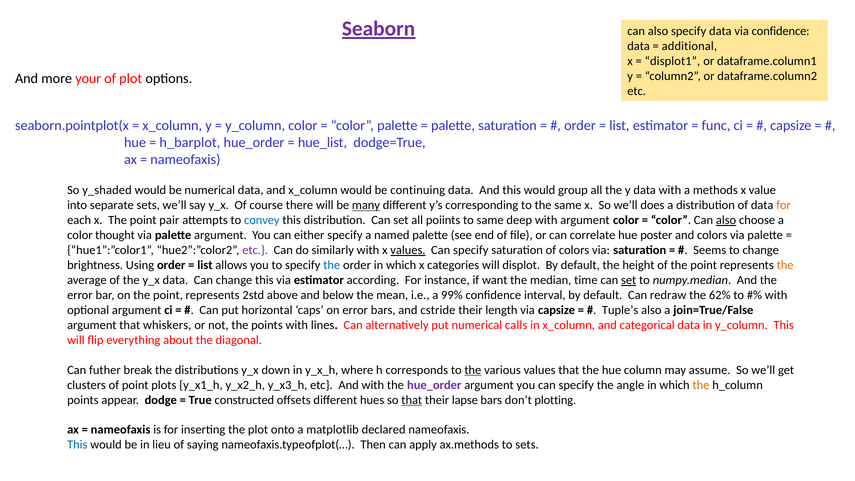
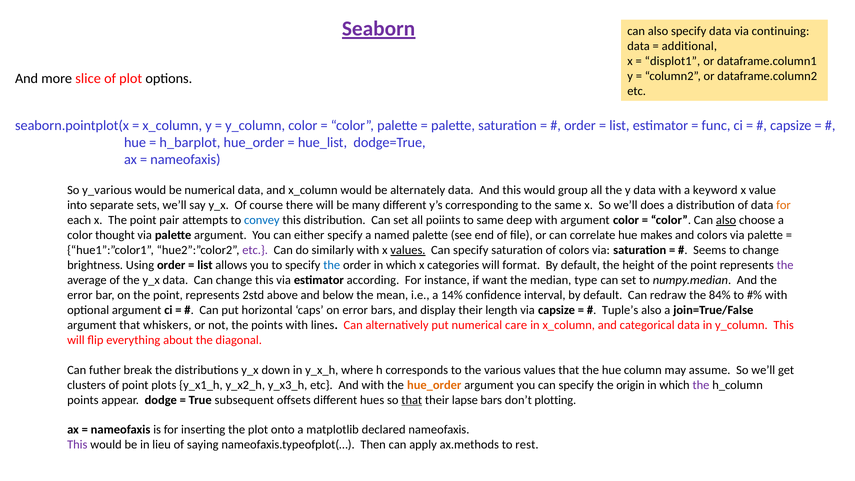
via confidence: confidence -> continuing
your: your -> slice
y_shaded: y_shaded -> y_various
continuing: continuing -> alternately
methods: methods -> keyword
many underline: present -> none
poster: poster -> makes
displot: displot -> format
the at (785, 265) colour: orange -> purple
time: time -> type
set at (629, 280) underline: present -> none
99%: 99% -> 14%
62%: 62% -> 84%
cstride: cstride -> display
calls: calls -> care
the at (473, 370) underline: present -> none
hue_order at (434, 385) colour: purple -> orange
angle: angle -> origin
the at (701, 385) colour: orange -> purple
constructed: constructed -> subsequent
This at (77, 445) colour: blue -> purple
to sets: sets -> rest
